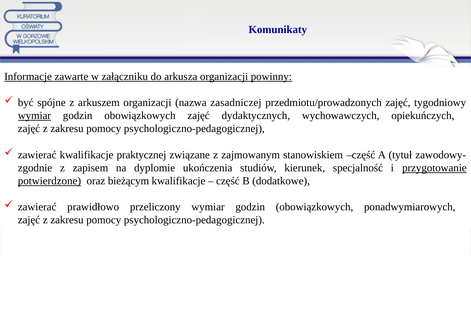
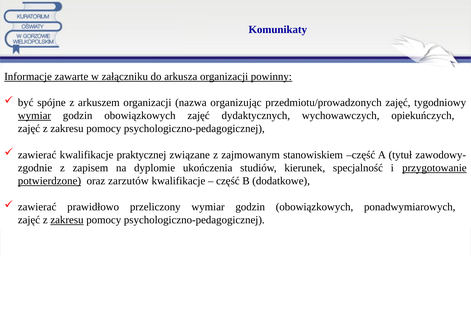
zasadniczej: zasadniczej -> organizując
bieżącym: bieżącym -> zarzutów
zakresu at (67, 220) underline: none -> present
